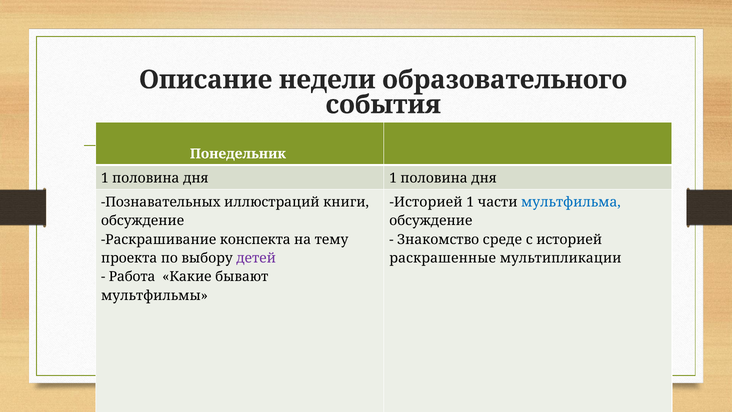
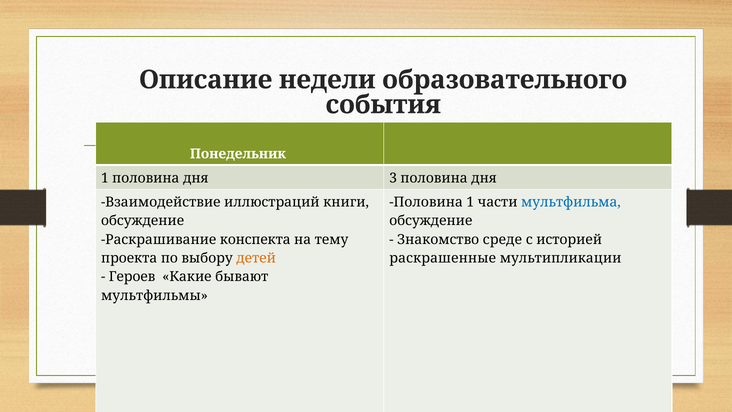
дня 1: 1 -> 3
Познавательных: Познавательных -> Взаимодействие
Историей at (426, 202): Историей -> Половина
детей colour: purple -> orange
Работа: Работа -> Героев
